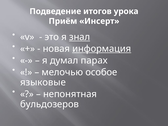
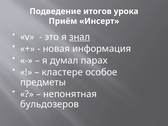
информация underline: present -> none
мелочью: мелочью -> кластере
языковые: языковые -> предметы
